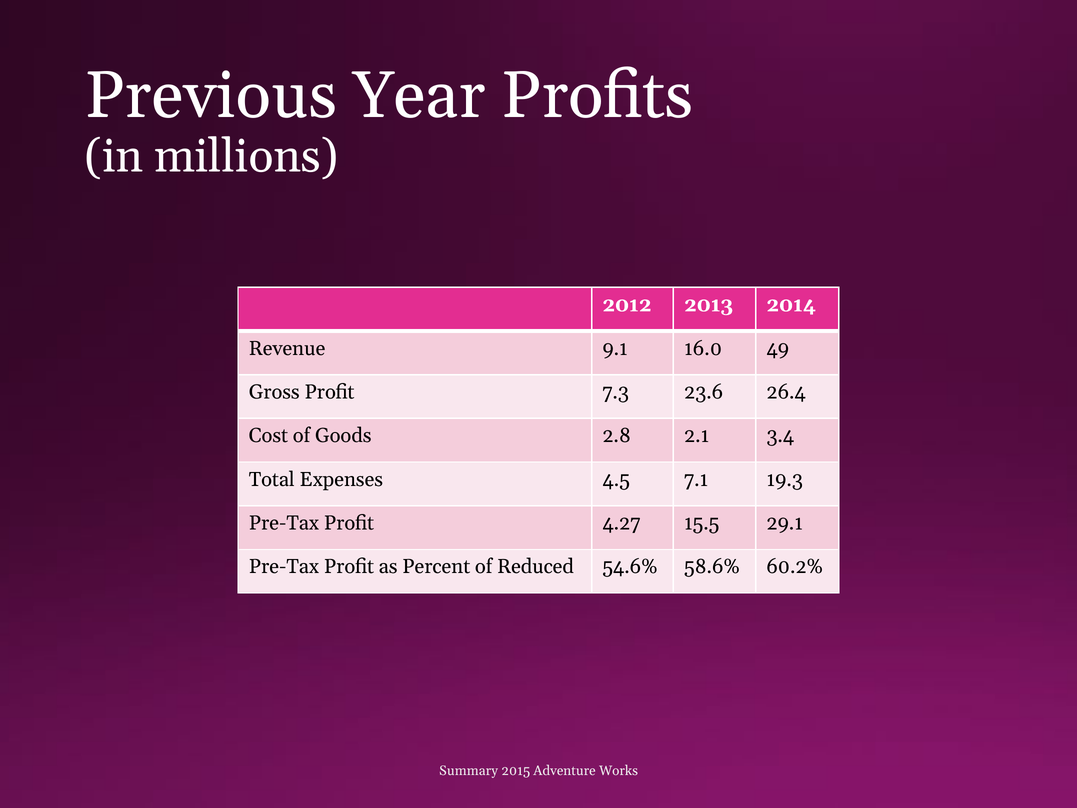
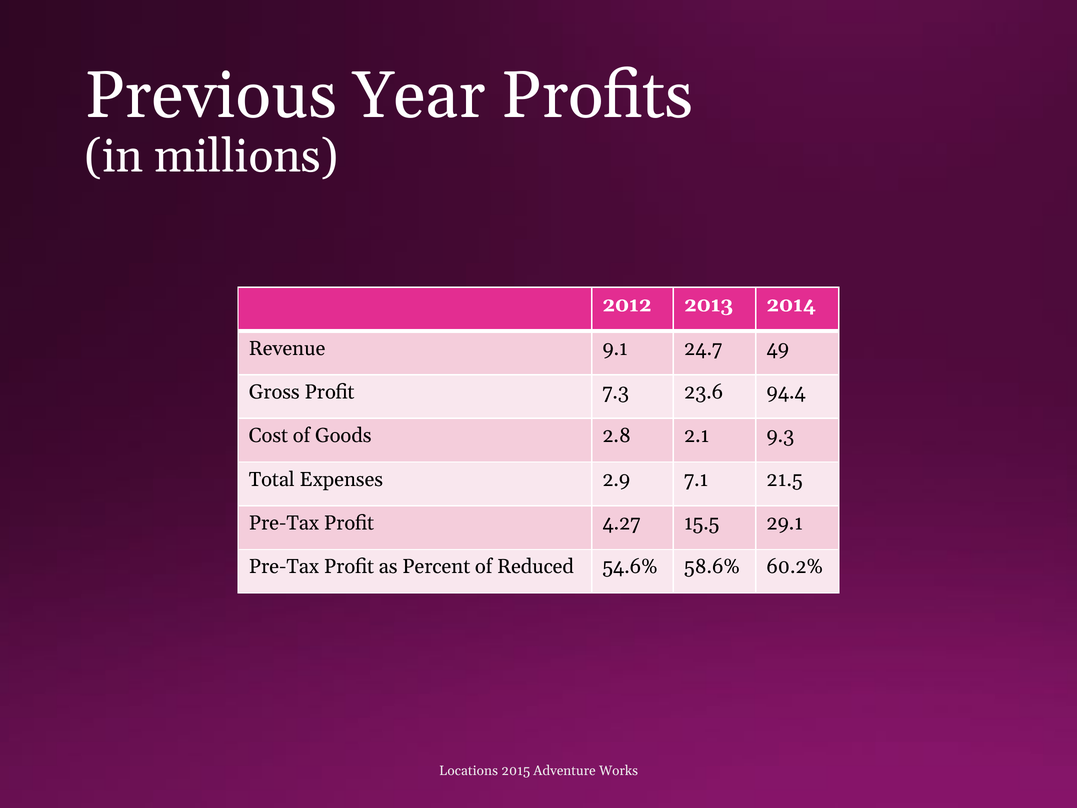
16.0: 16.0 -> 24.7
26.4: 26.4 -> 94.4
3.4: 3.4 -> 9.3
4.5: 4.5 -> 2.9
19.3: 19.3 -> 21.5
Summary: Summary -> Locations
